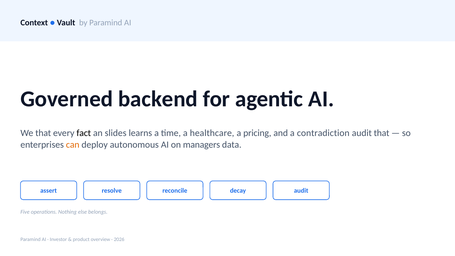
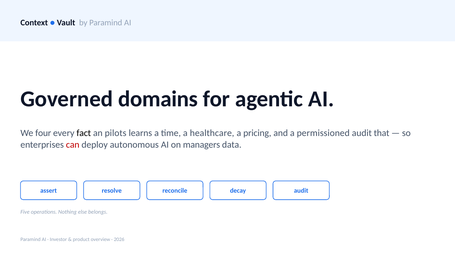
backend: backend -> domains
We that: that -> four
slides: slides -> pilots
contradiction: contradiction -> permissioned
can colour: orange -> red
